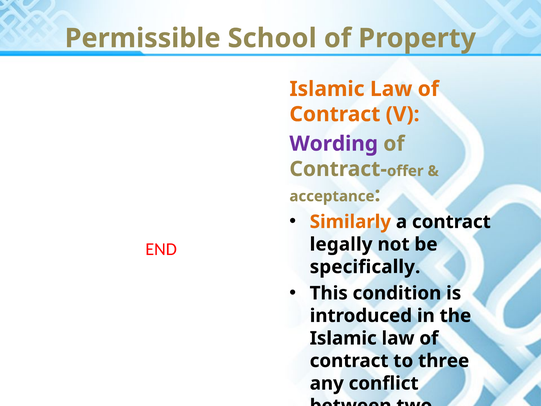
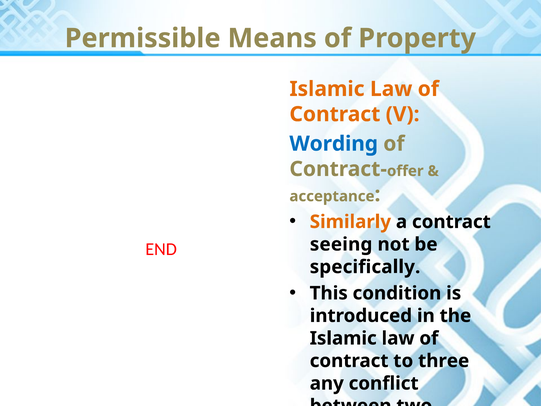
School: School -> Means
Wording colour: purple -> blue
legally: legally -> seeing
